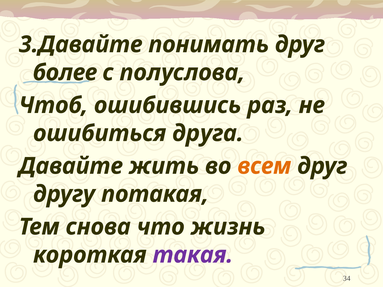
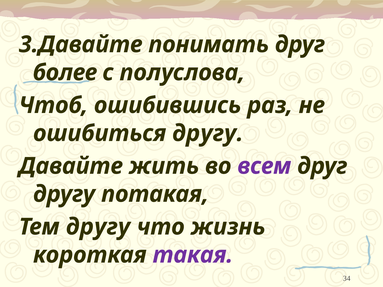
ошибиться друга: друга -> другу
всем colour: orange -> purple
Тем снова: снова -> другу
